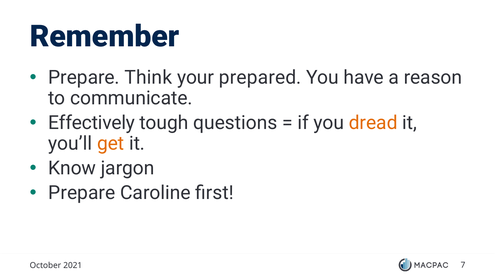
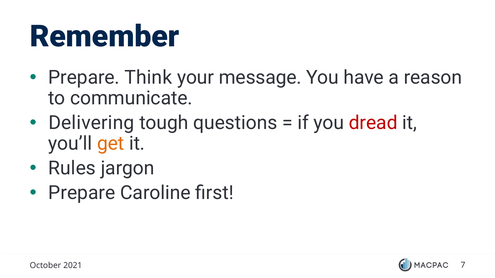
prepared: prepared -> message
Effectively: Effectively -> Delivering
dread colour: orange -> red
Know: Know -> Rules
